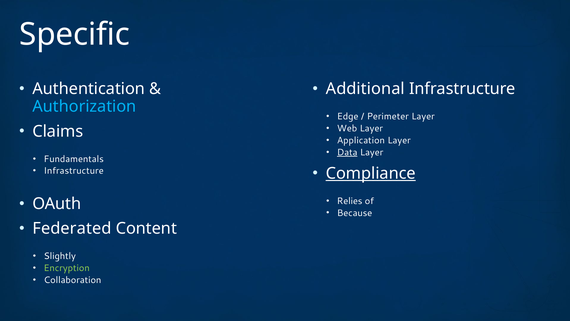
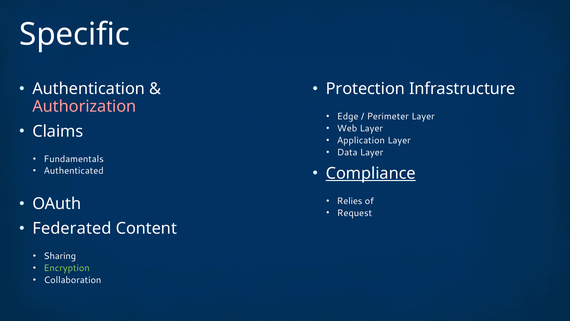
Additional: Additional -> Protection
Authorization colour: light blue -> pink
Data underline: present -> none
Infrastructure at (74, 171): Infrastructure -> Authenticated
Because: Because -> Request
Slightly: Slightly -> Sharing
